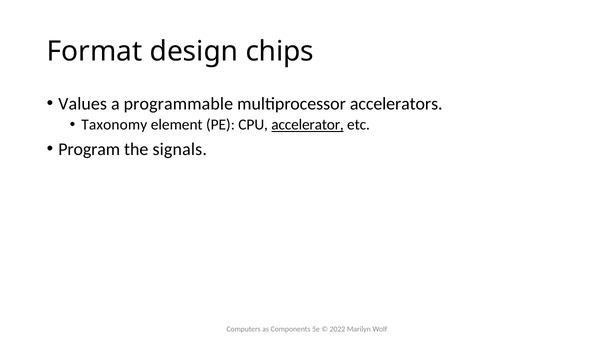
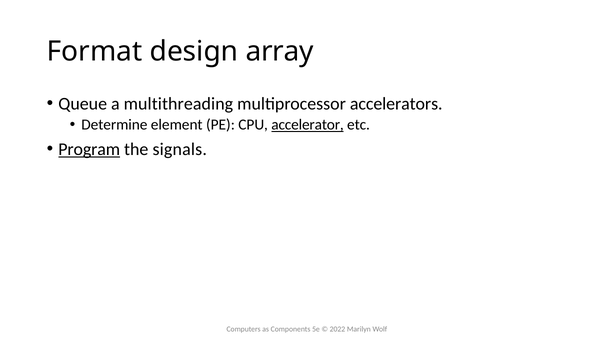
chips: chips -> array
Values: Values -> Queue
programmable: programmable -> multithreading
Taxonomy: Taxonomy -> Determine
Program underline: none -> present
